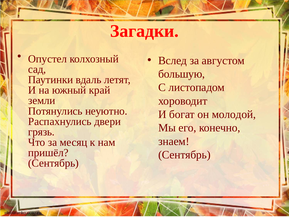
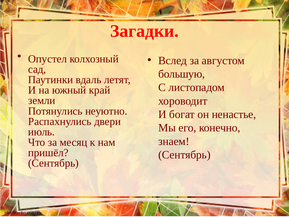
молодой: молодой -> ненастье
грязь: грязь -> июль
